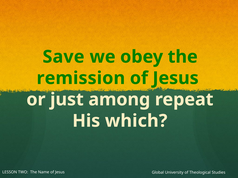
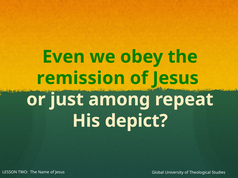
Save: Save -> Even
which: which -> depict
